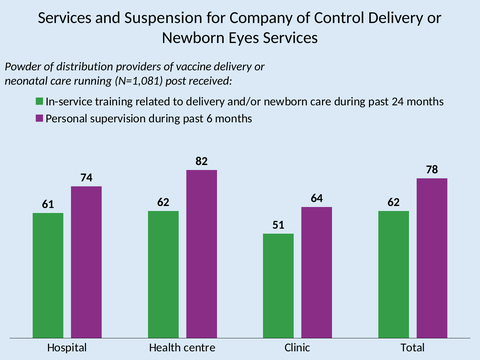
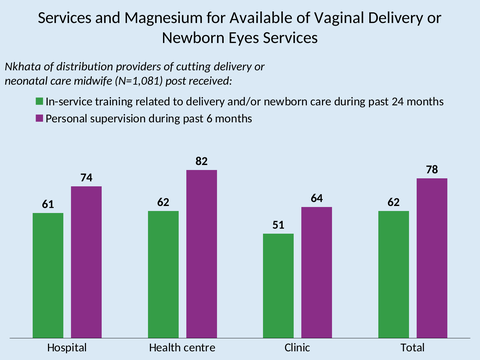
Suspension: Suspension -> Magnesium
Company: Company -> Available
Control: Control -> Vaginal
Powder: Powder -> Nkhata
vaccine: vaccine -> cutting
running: running -> midwife
